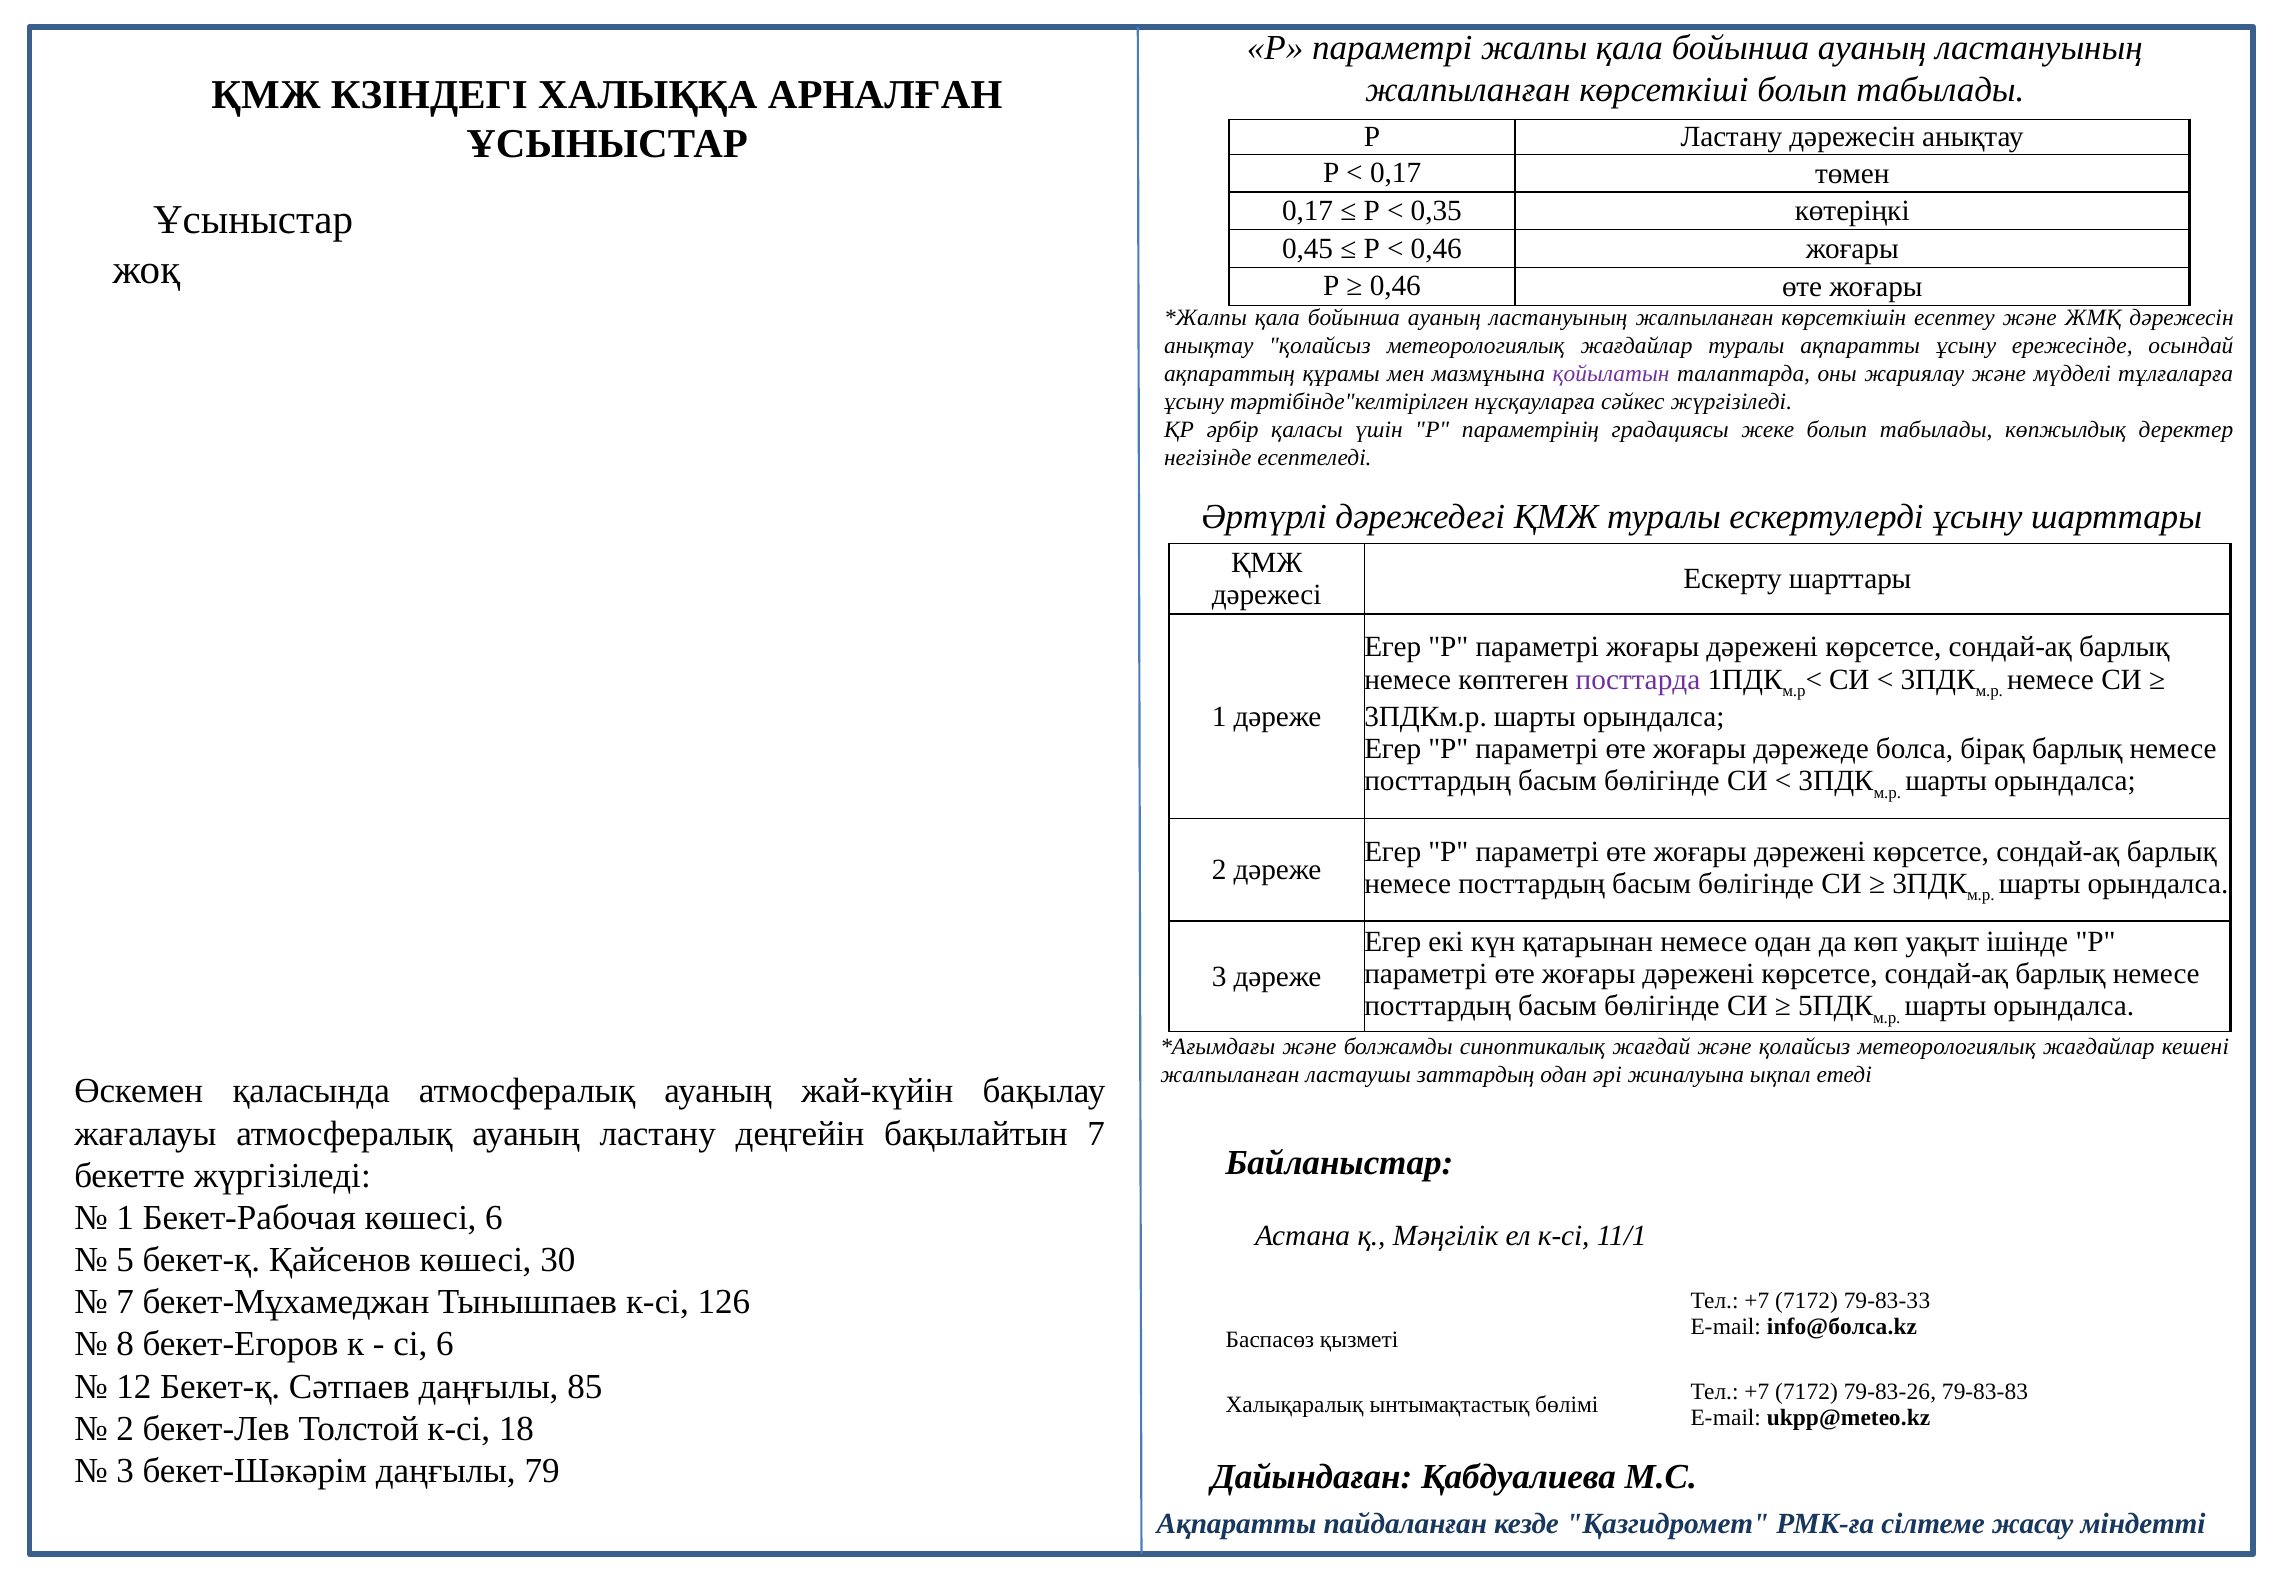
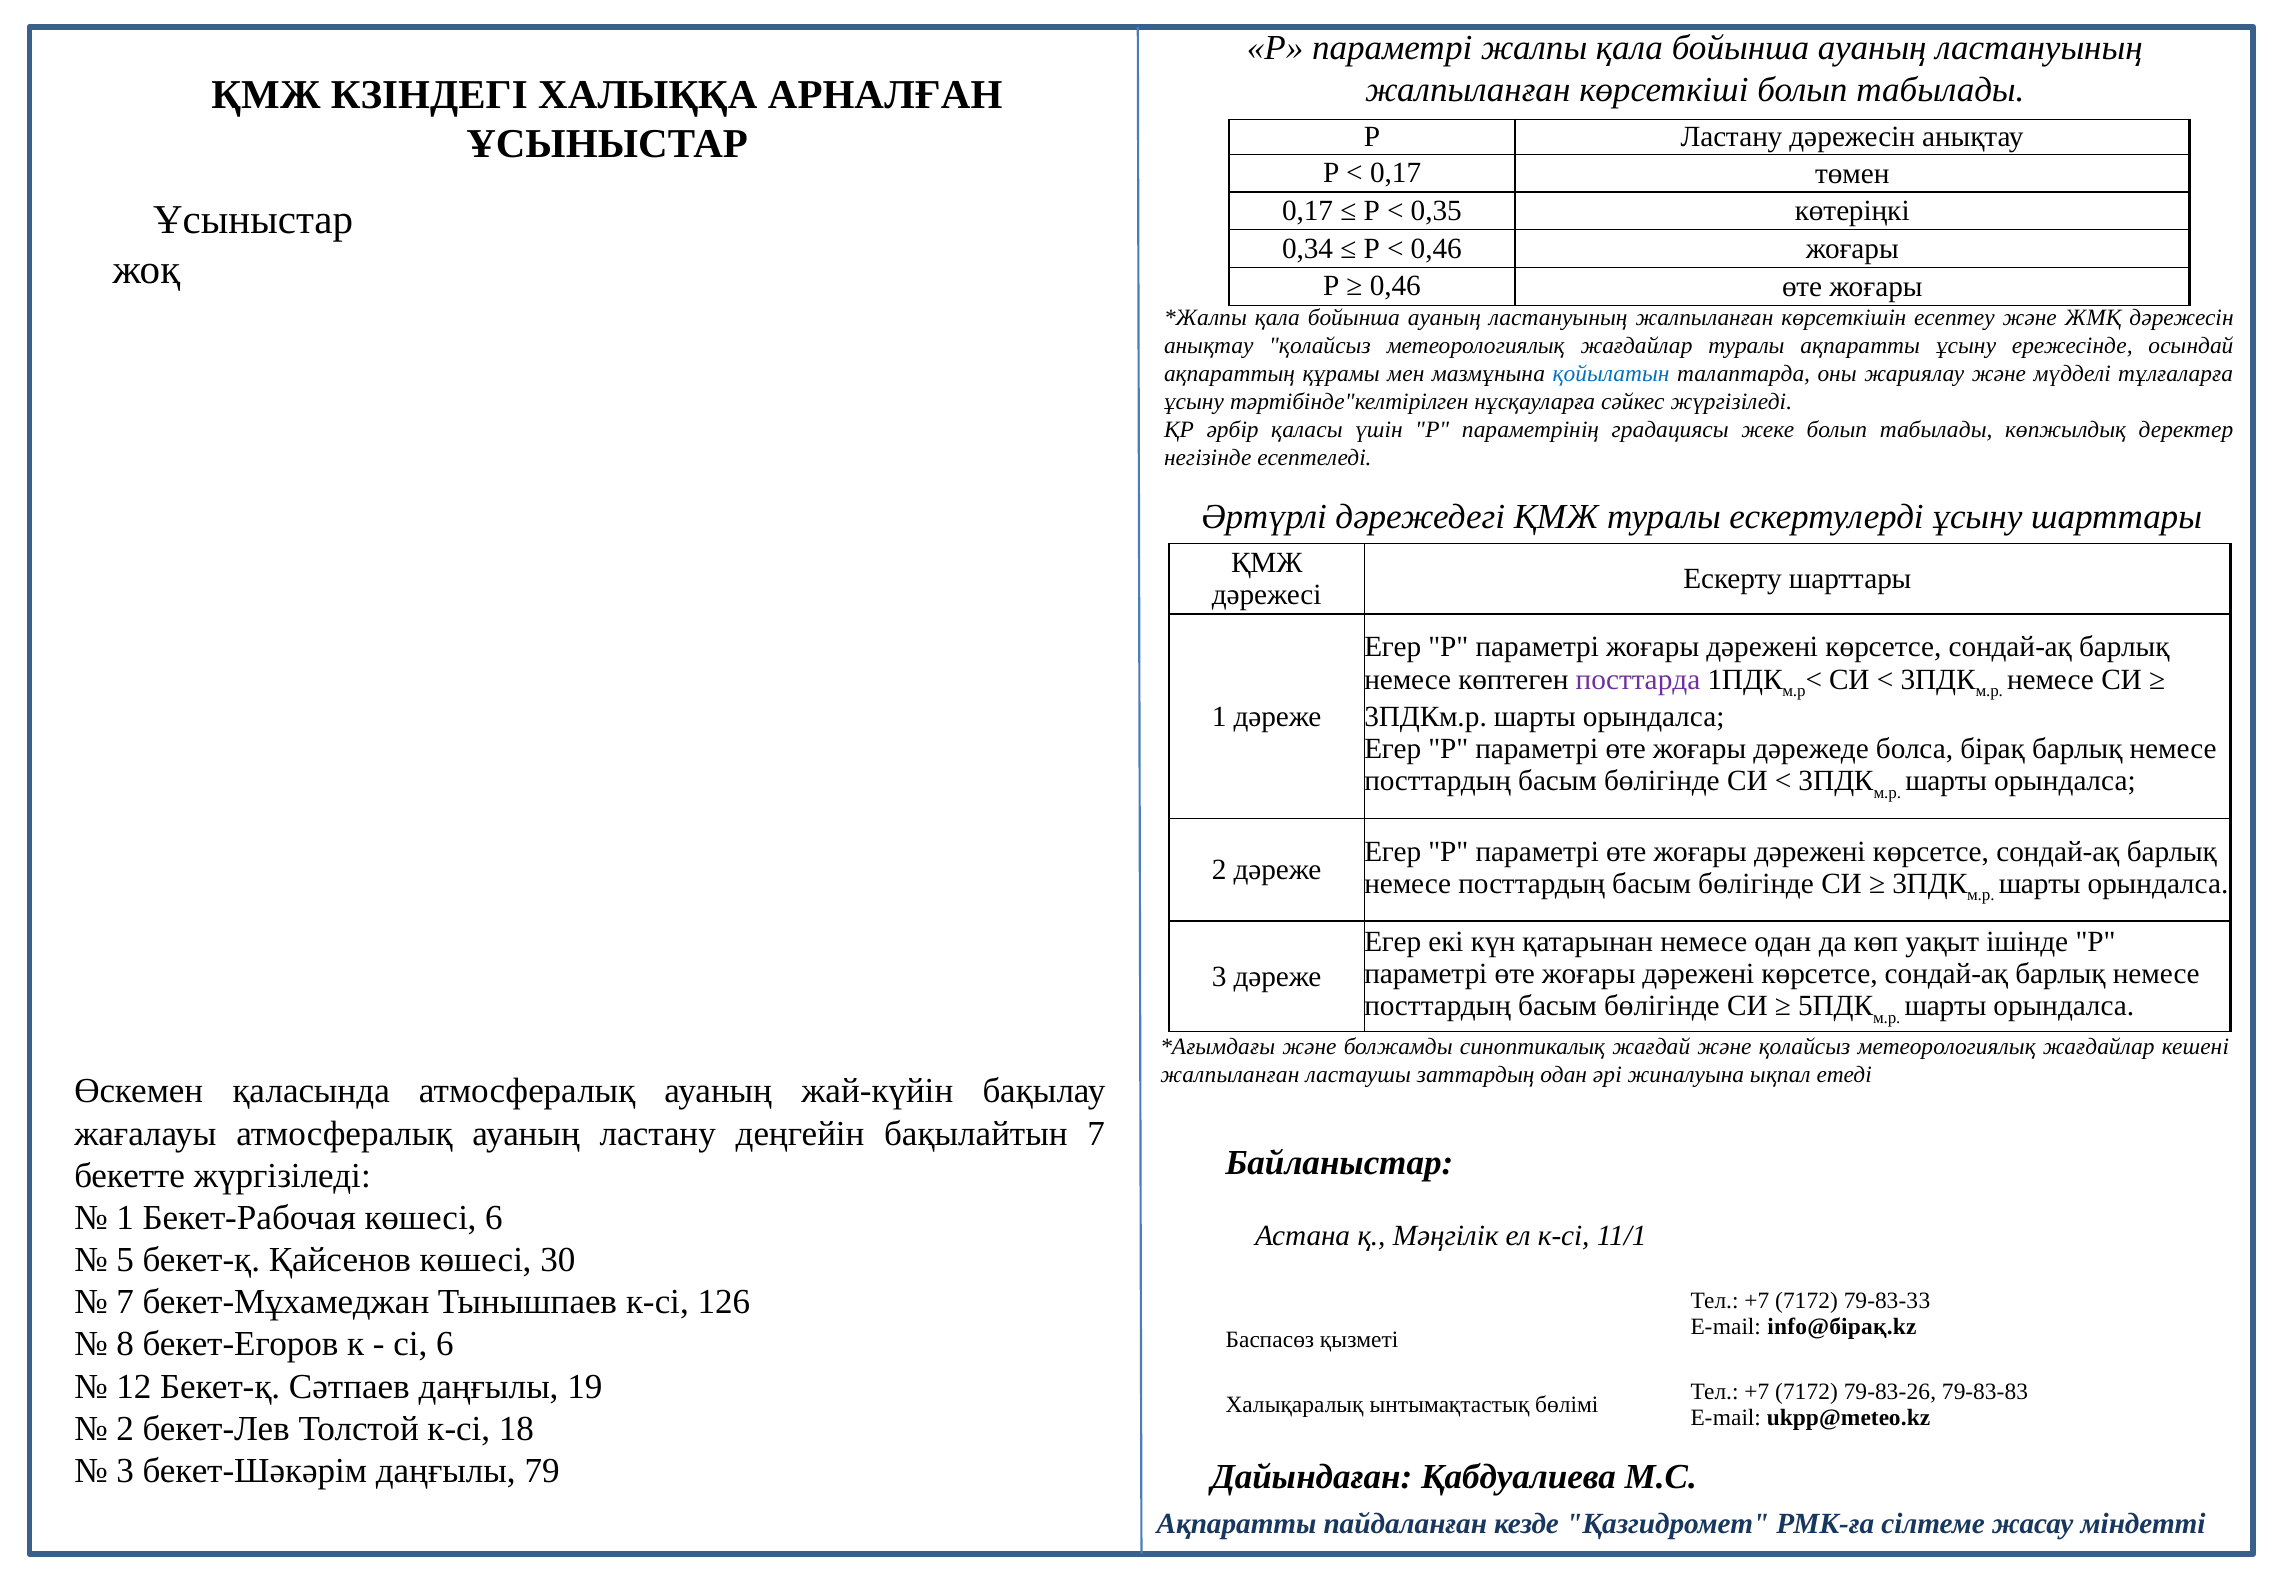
0,45: 0,45 -> 0,34
қойылатын colour: purple -> blue
info@болса.kz: info@болса.kz -> info@бірақ.kz
85: 85 -> 19
